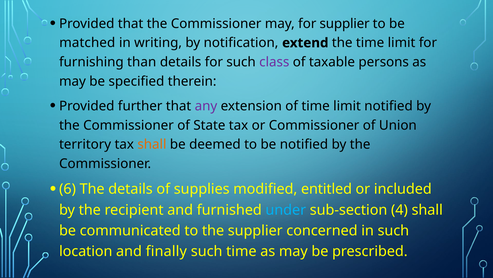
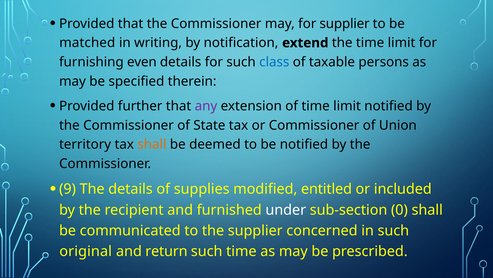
than: than -> even
class colour: purple -> blue
6: 6 -> 9
under colour: light blue -> white
4: 4 -> 0
location: location -> original
finally: finally -> return
